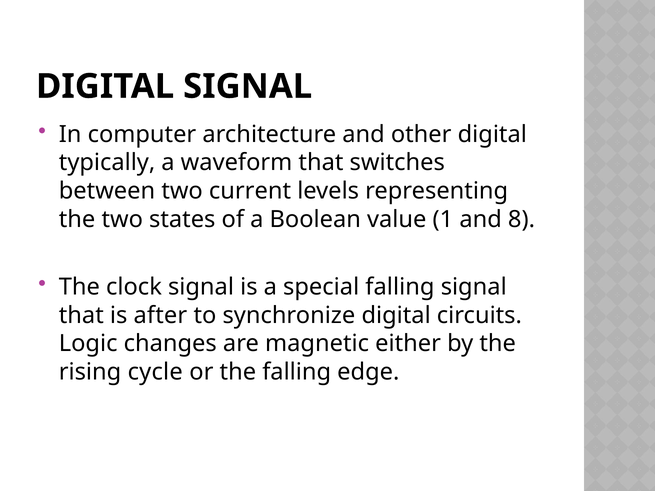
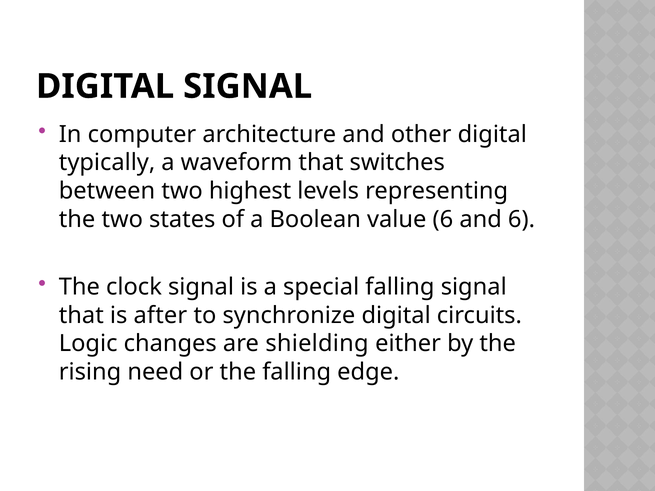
current: current -> highest
value 1: 1 -> 6
and 8: 8 -> 6
magnetic: magnetic -> shielding
cycle: cycle -> need
